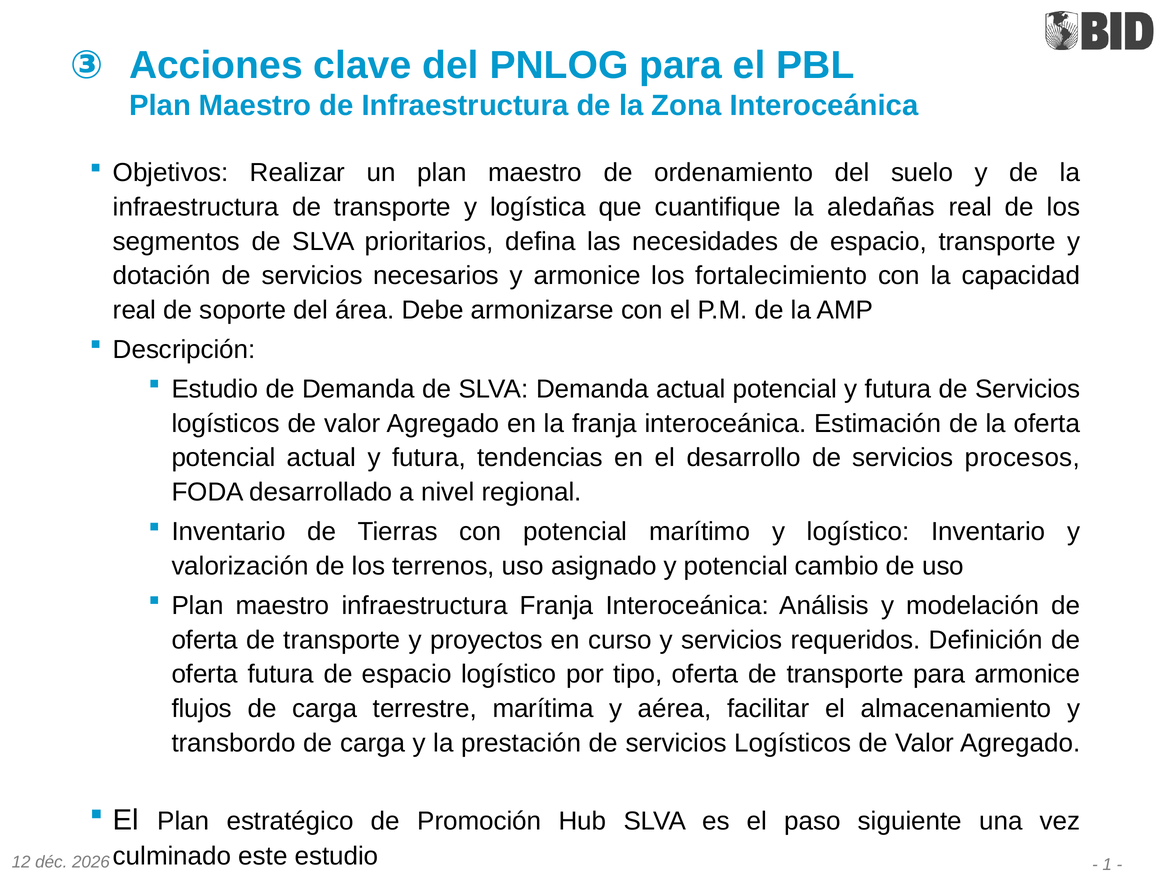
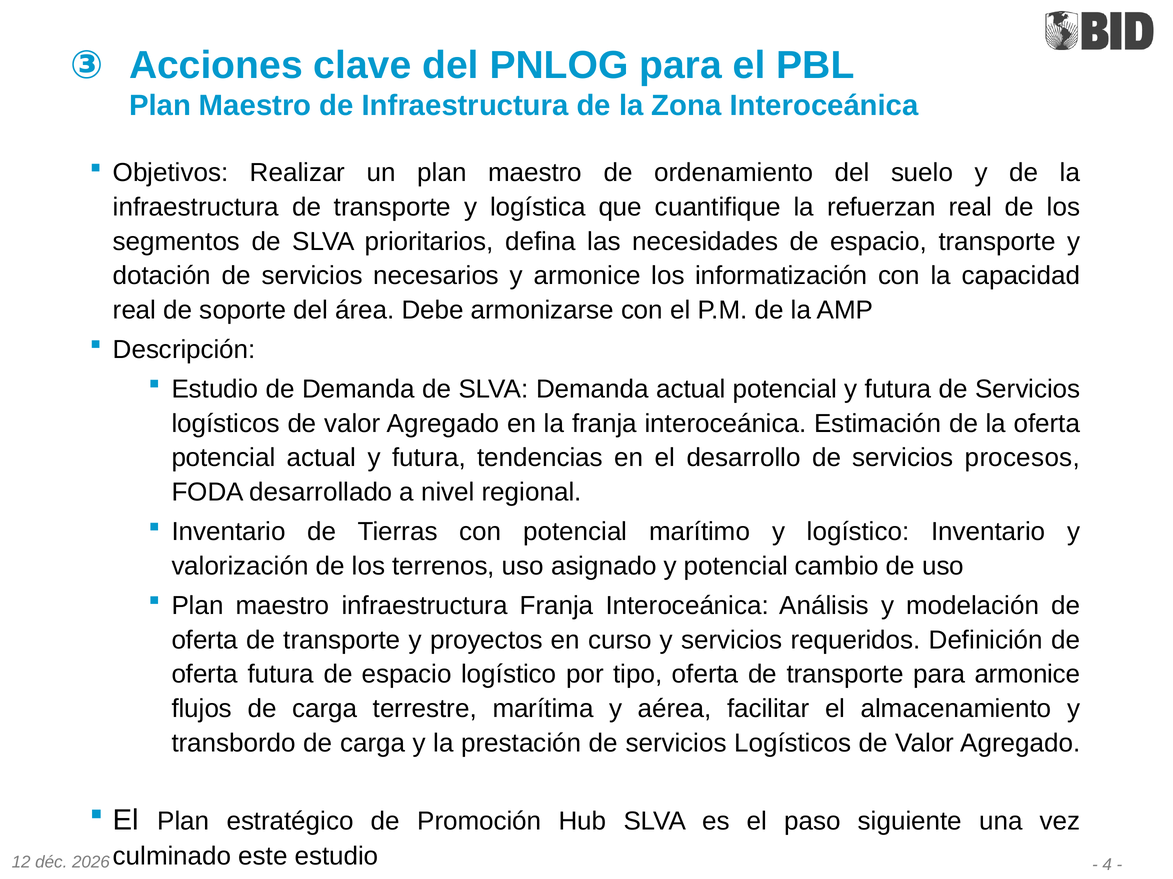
aledañas: aledañas -> refuerzan
fortalecimiento: fortalecimiento -> informatización
1: 1 -> 4
